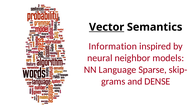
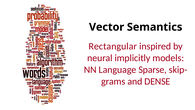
Vector underline: present -> none
Information: Information -> Rectangular
neighbor: neighbor -> implicitly
